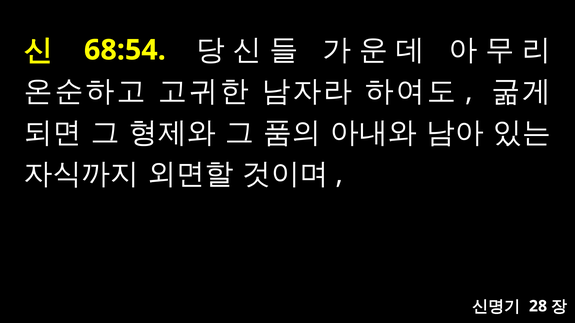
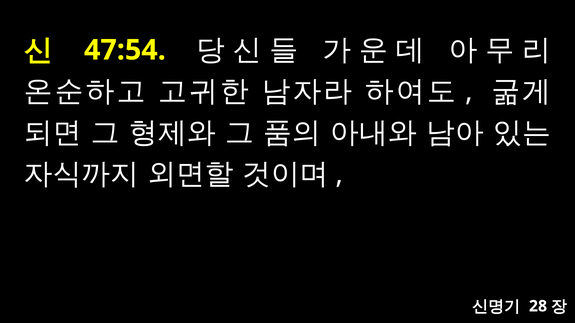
68:54: 68:54 -> 47:54
